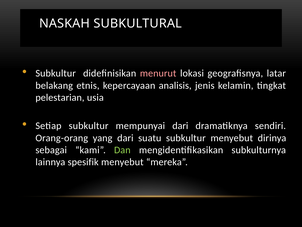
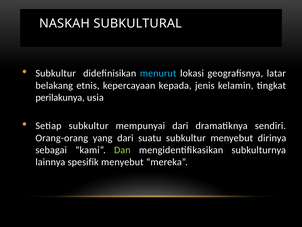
menurut colour: pink -> light blue
analisis: analisis -> kepada
pelestarian: pelestarian -> perilakunya
